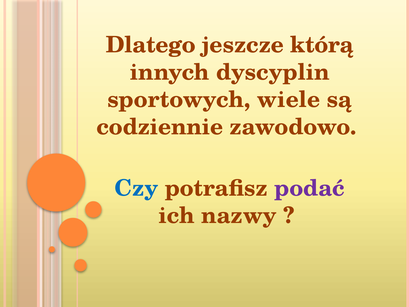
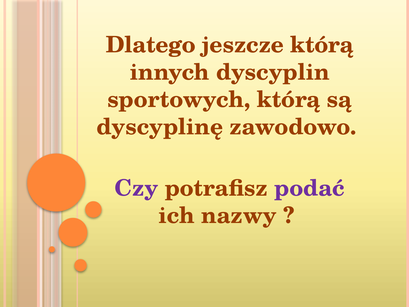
sportowych wiele: wiele -> którą
codziennie: codziennie -> dyscyplinę
Czy colour: blue -> purple
